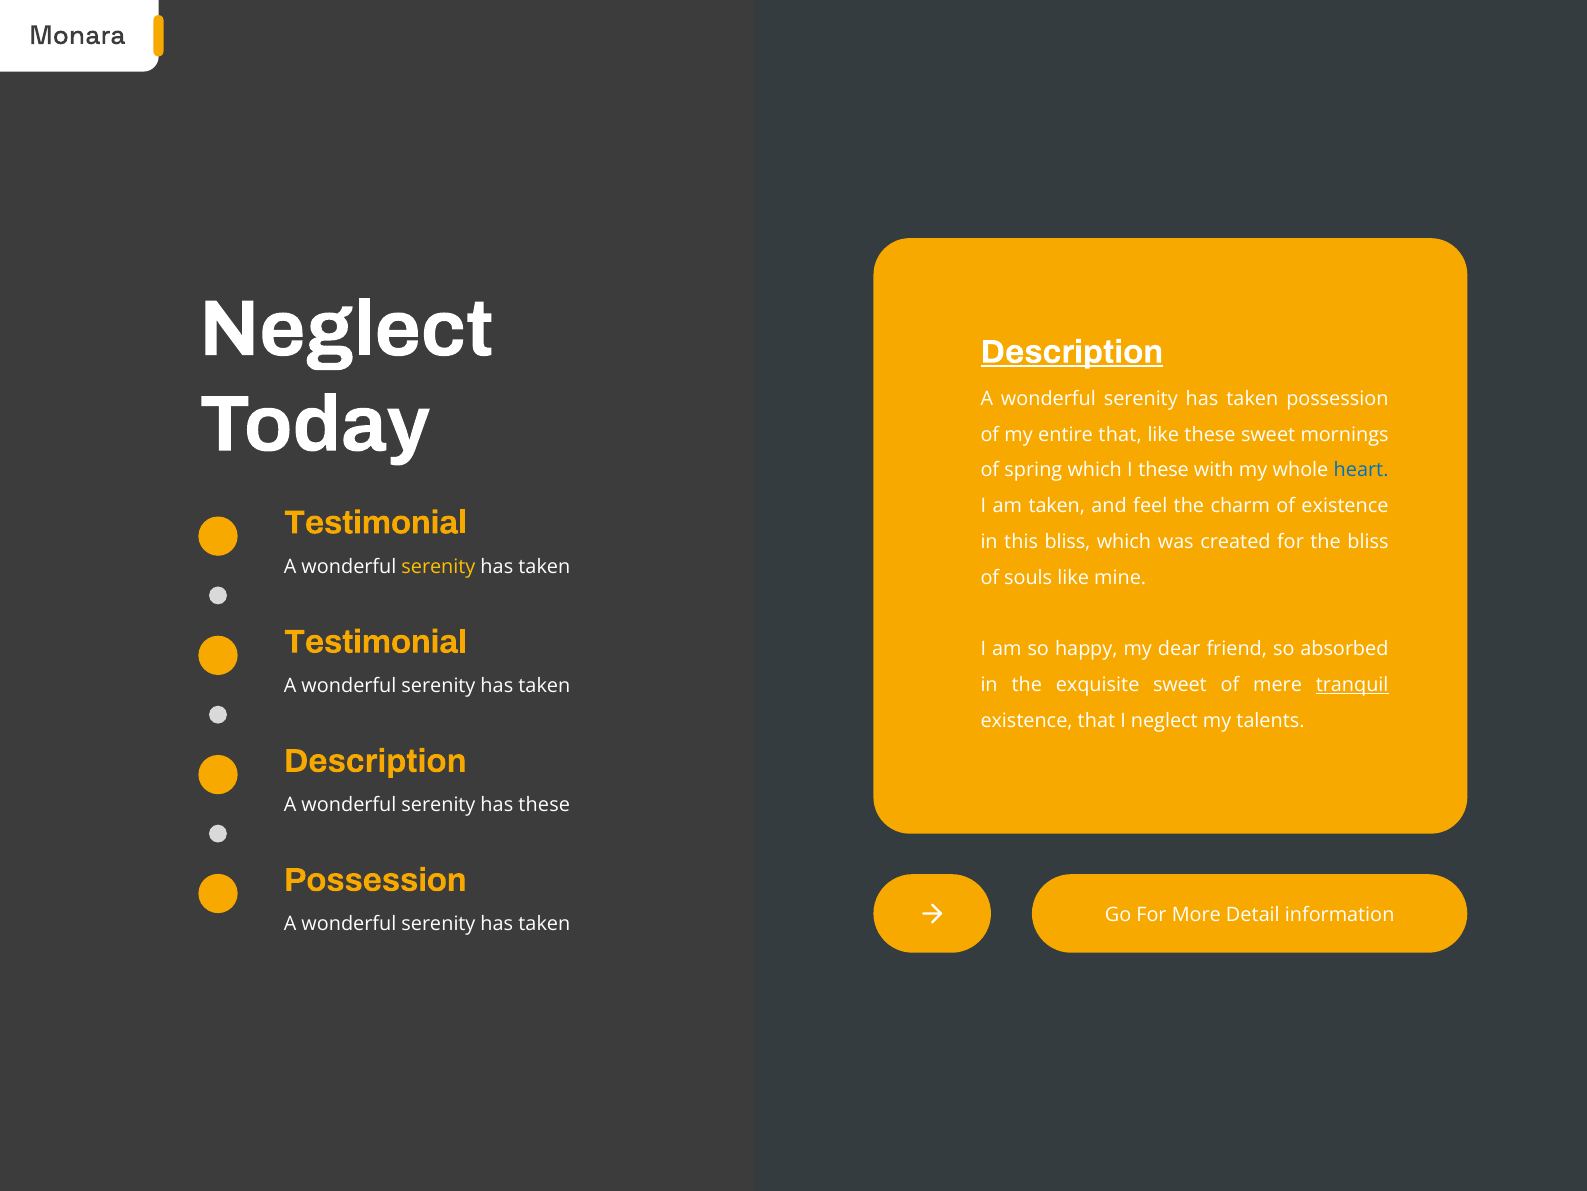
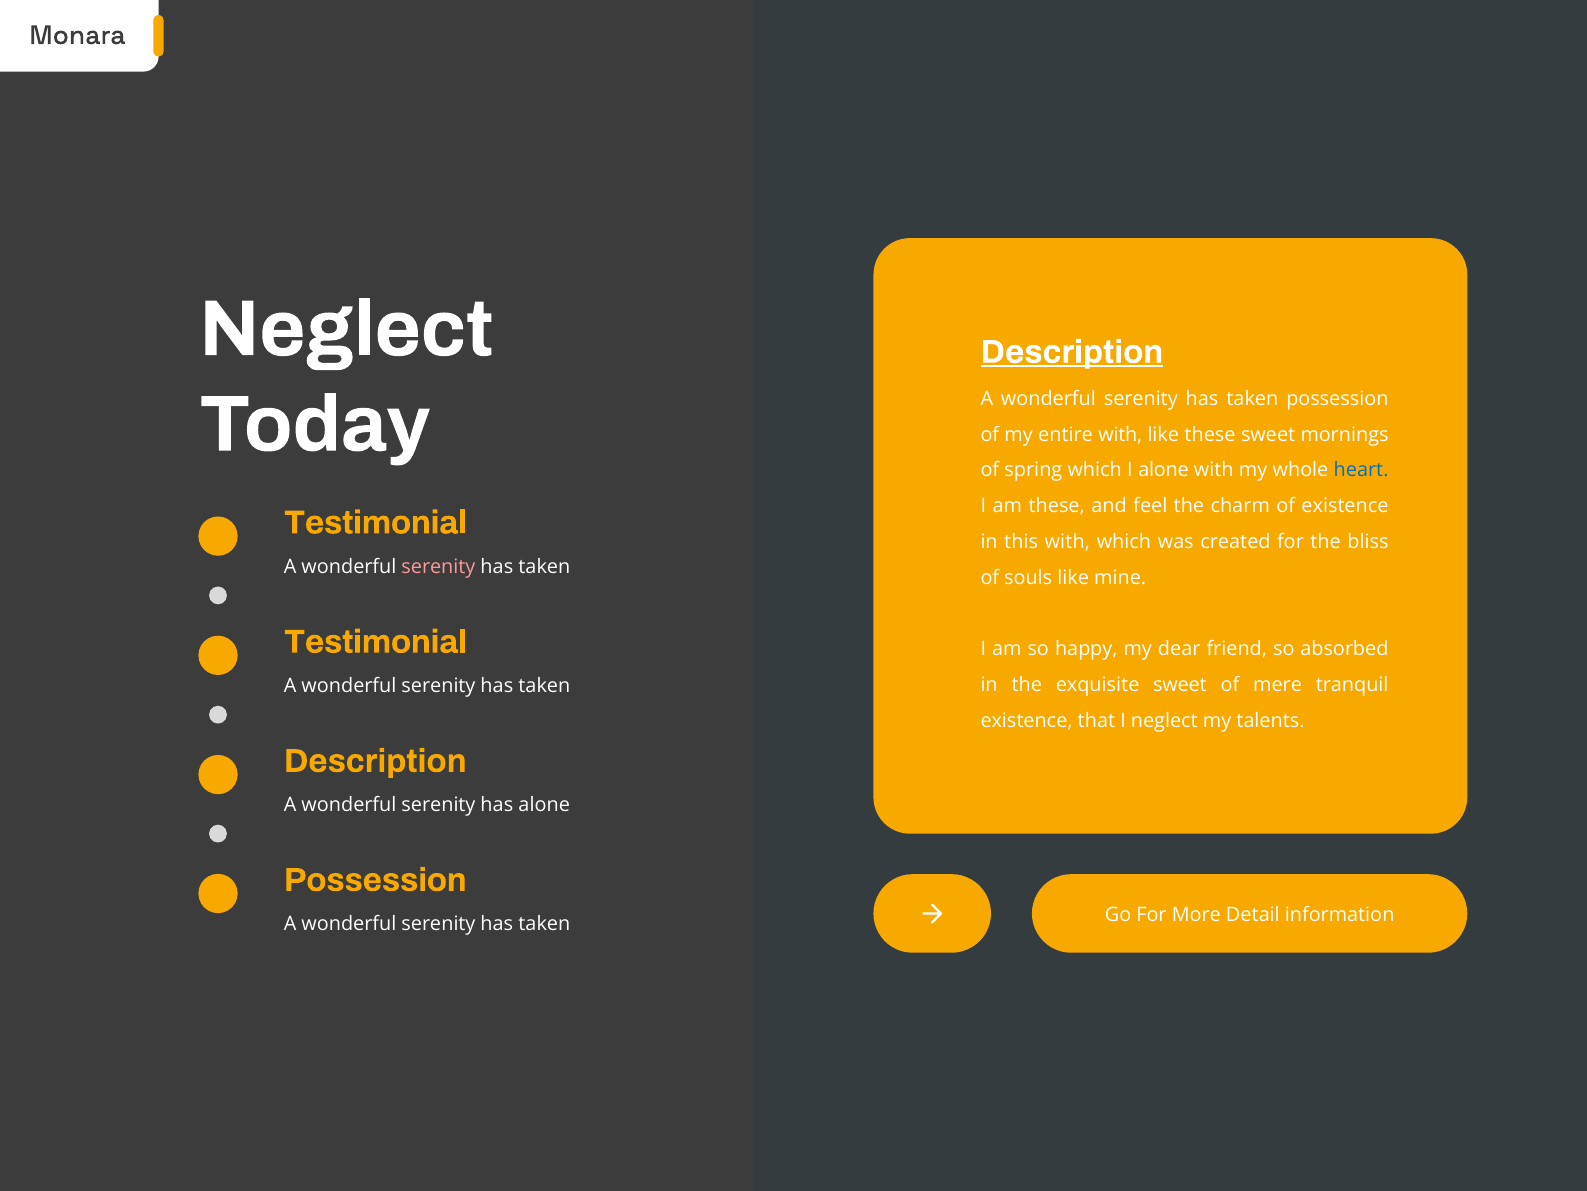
entire that: that -> with
I these: these -> alone
am taken: taken -> these
this bliss: bliss -> with
serenity at (438, 566) colour: yellow -> pink
tranquil underline: present -> none
has these: these -> alone
